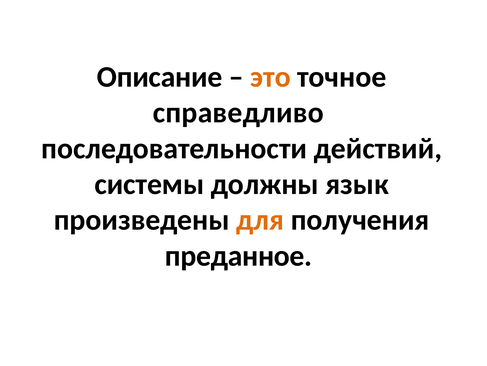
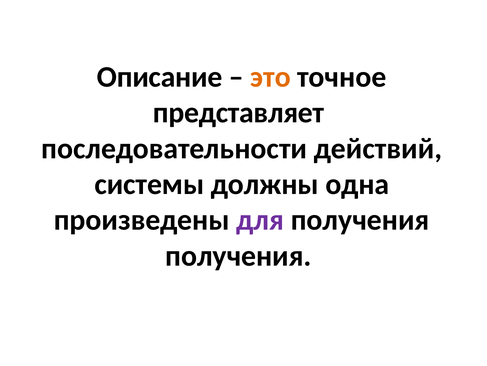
справедливо: справедливо -> представляет
язык: язык -> одна
для colour: orange -> purple
преданное at (239, 255): преданное -> получения
